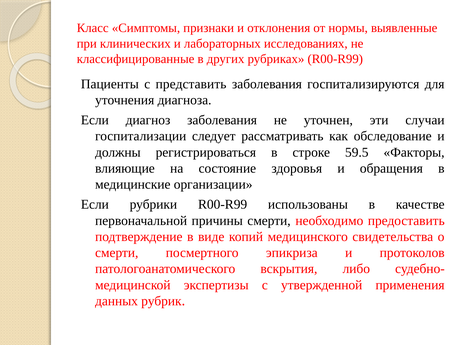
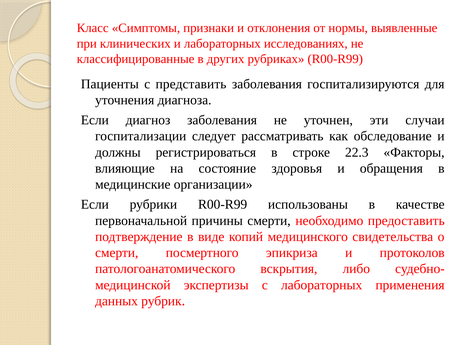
59.5: 59.5 -> 22.3
с утвержденной: утвержденной -> лабораторных
